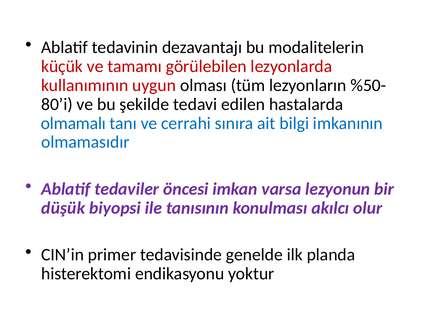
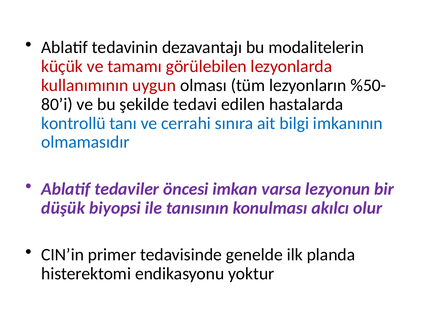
olmamalı: olmamalı -> kontrollü
